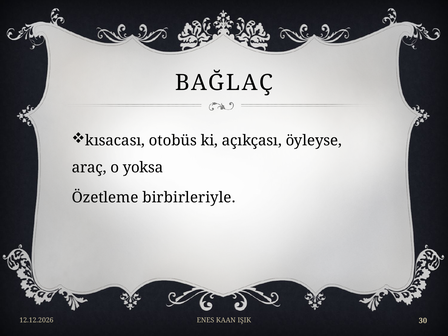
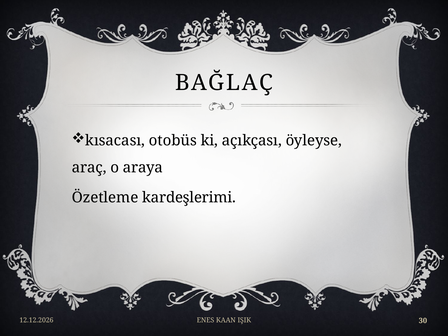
yoksa: yoksa -> araya
birbirleriyle: birbirleriyle -> kardeşlerimi
